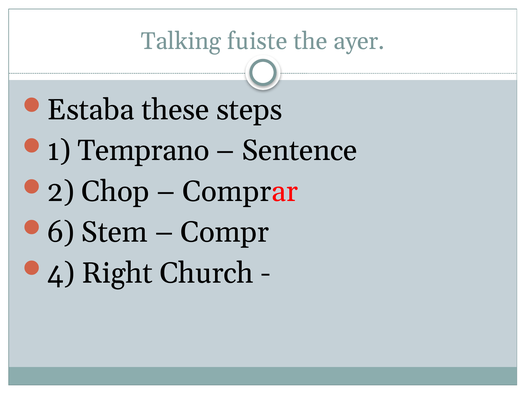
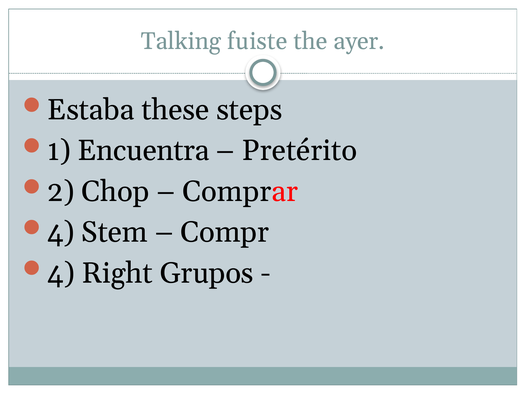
Temprano: Temprano -> Encuentra
Sentence: Sentence -> Pretérito
6 at (61, 233): 6 -> 4
Church: Church -> Grupos
